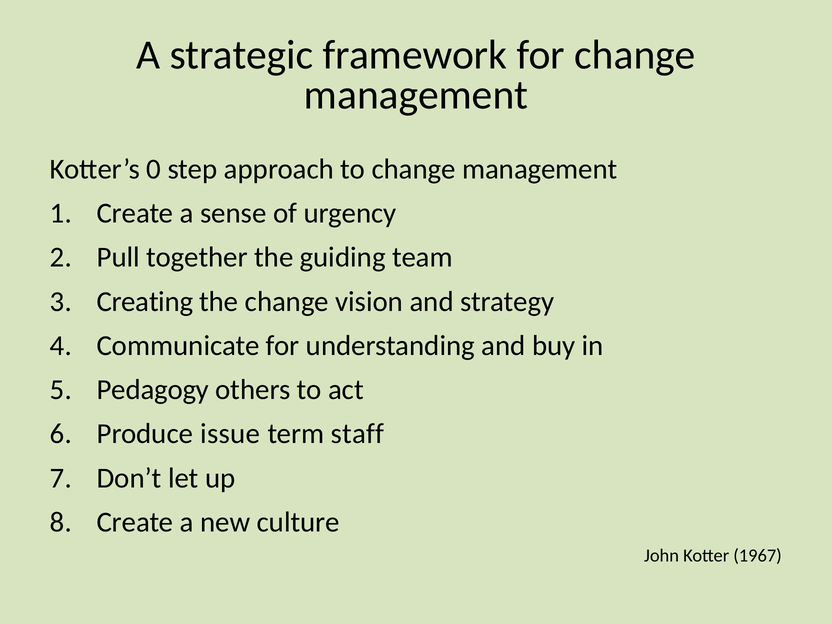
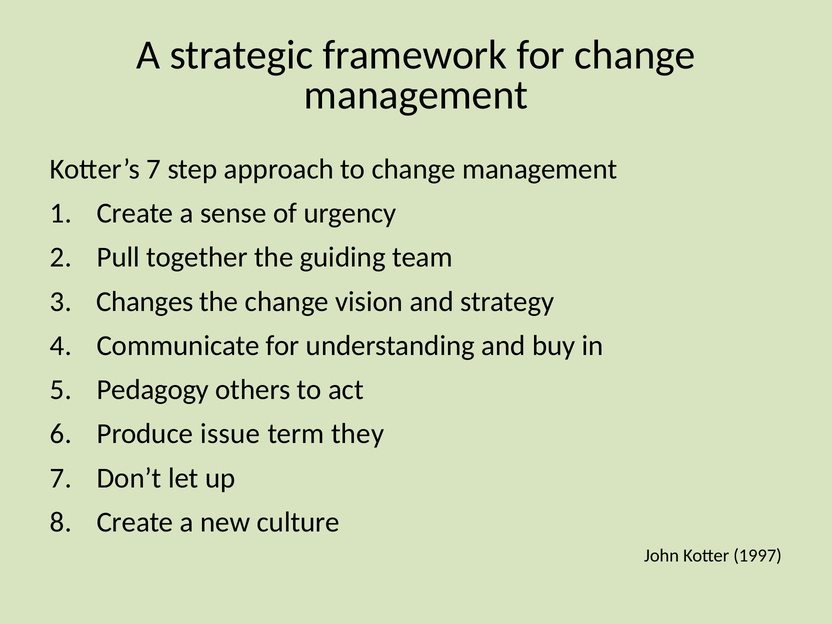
Kotter’s 0: 0 -> 7
Creating: Creating -> Changes
staff: staff -> they
1967: 1967 -> 1997
